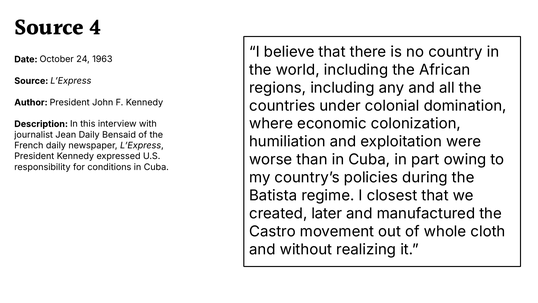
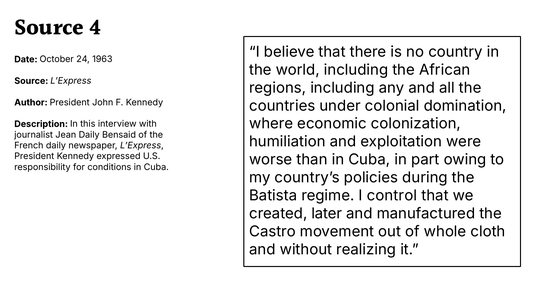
closest: closest -> control
